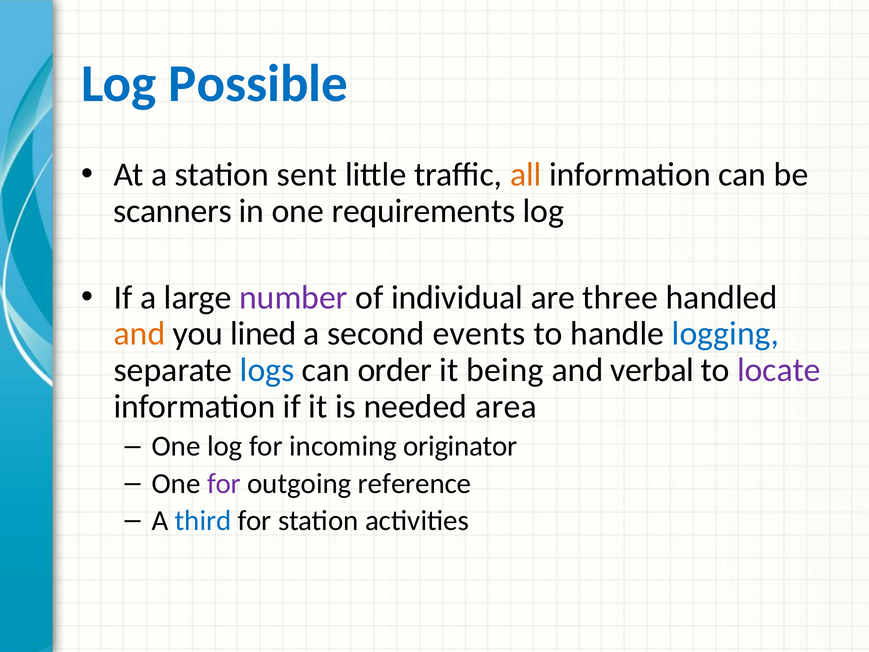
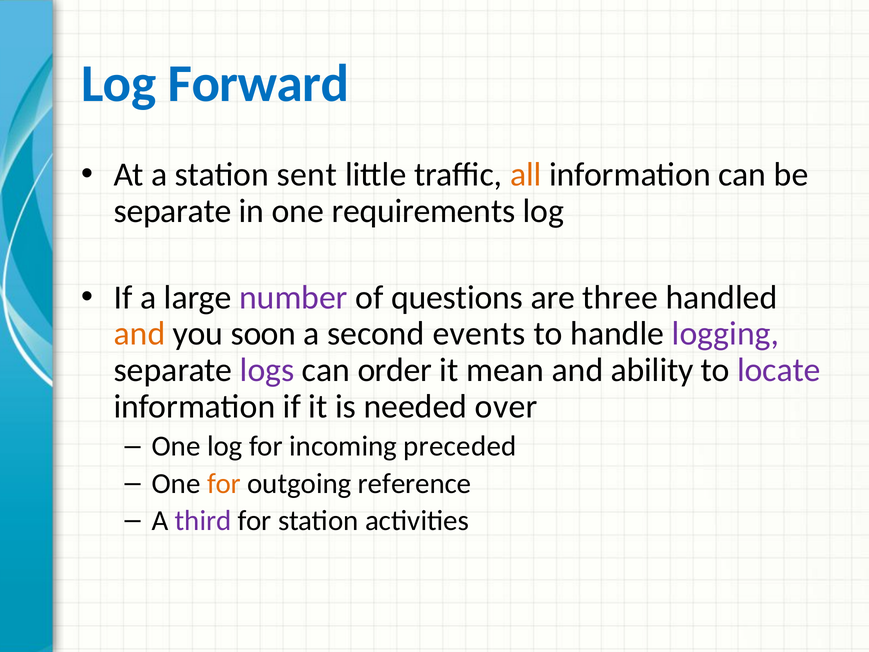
Possible: Possible -> Forward
scanners at (173, 211): scanners -> separate
individual: individual -> questions
lined: lined -> soon
logging colour: blue -> purple
logs colour: blue -> purple
being: being -> mean
verbal: verbal -> ability
area: area -> over
originator: originator -> preceded
for at (224, 483) colour: purple -> orange
third colour: blue -> purple
